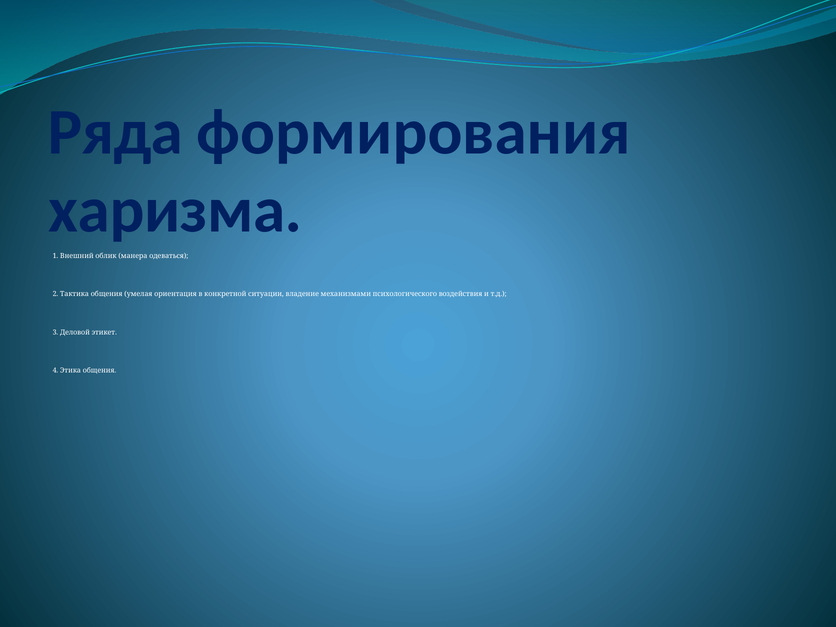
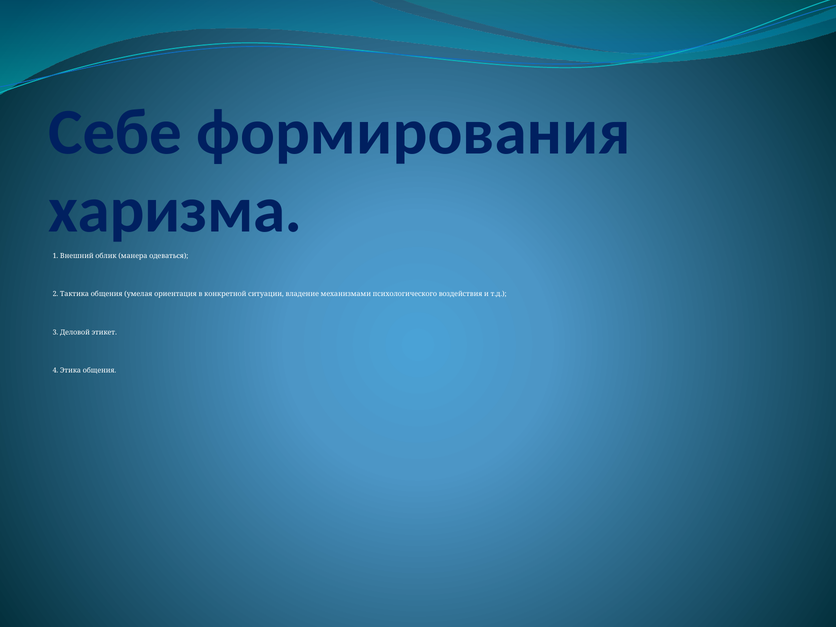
Ряда: Ряда -> Себе
